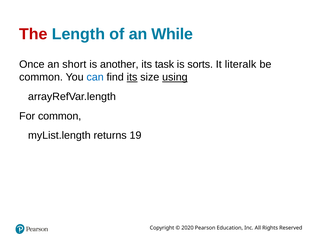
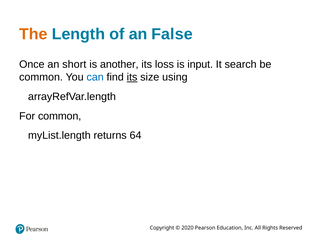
The colour: red -> orange
While: While -> False
task: task -> loss
sorts: sorts -> input
literalk: literalk -> search
using underline: present -> none
19: 19 -> 64
